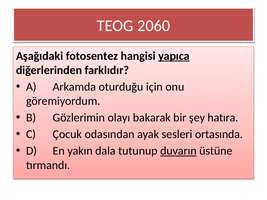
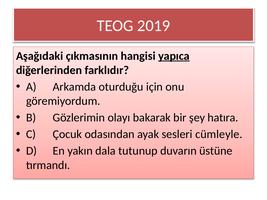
2060: 2060 -> 2019
fotosentez: fotosentez -> çıkmasının
ortasında: ortasında -> cümleyle
duvarın underline: present -> none
